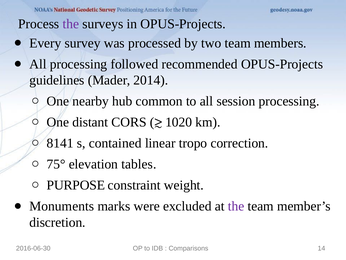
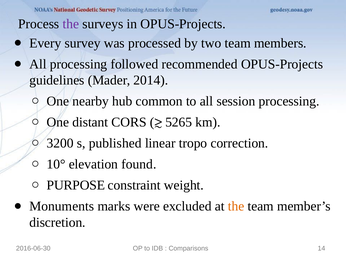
1020: 1020 -> 5265
8141: 8141 -> 3200
contained: contained -> published
75°: 75° -> 10°
tables: tables -> found
the at (236, 206) colour: purple -> orange
